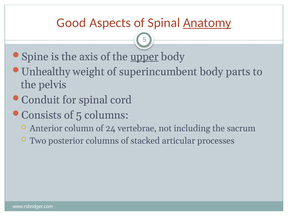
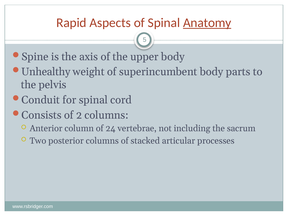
Good: Good -> Rapid
upper underline: present -> none
of 5: 5 -> 2
